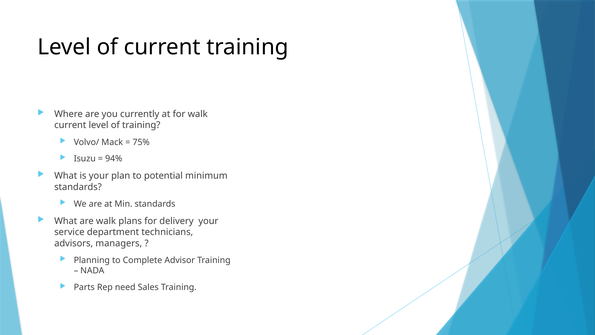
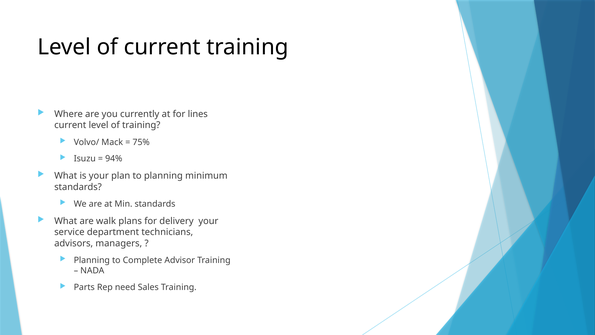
for walk: walk -> lines
to potential: potential -> planning
